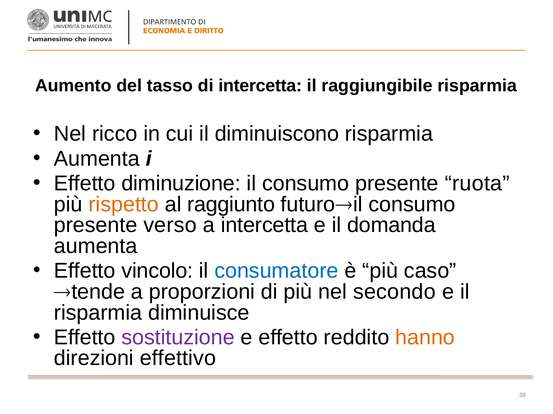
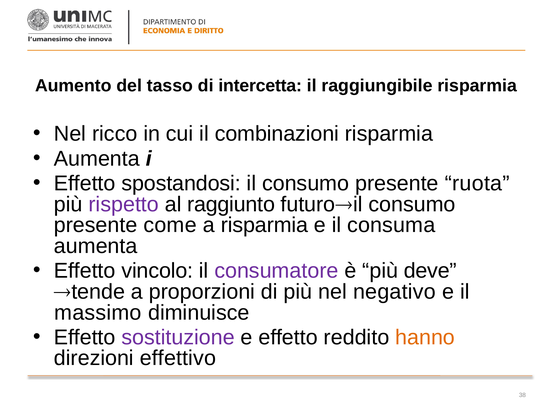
diminuiscono: diminuiscono -> combinazioni
diminuzione: diminuzione -> spostandosi
rispetto colour: orange -> purple
verso: verso -> come
a intercetta: intercetta -> risparmia
domanda: domanda -> consuma
consumatore colour: blue -> purple
caso: caso -> deve
secondo: secondo -> negativo
risparmia at (98, 313): risparmia -> massimo
